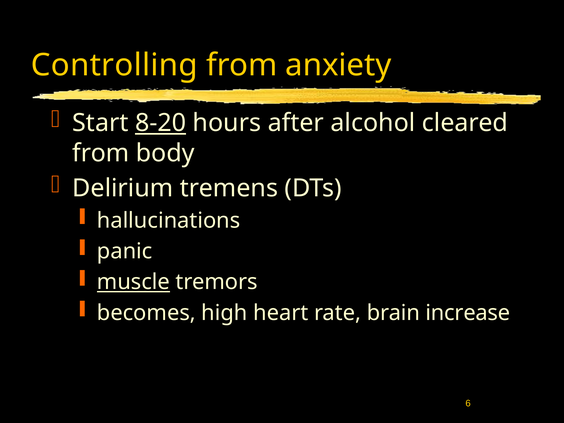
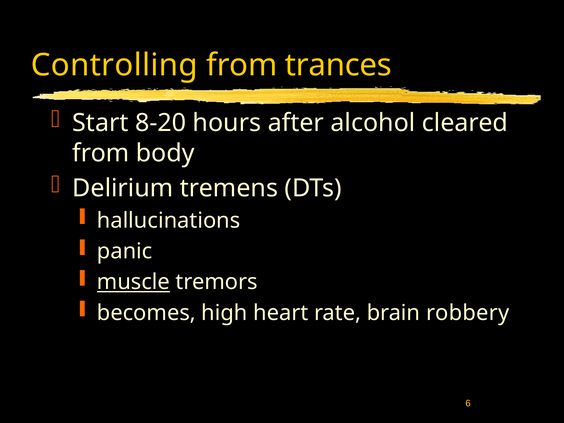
anxiety: anxiety -> trances
8-20 underline: present -> none
increase: increase -> robbery
